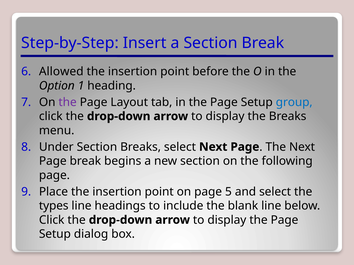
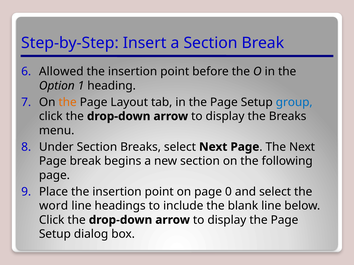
the at (68, 102) colour: purple -> orange
5: 5 -> 0
types: types -> word
